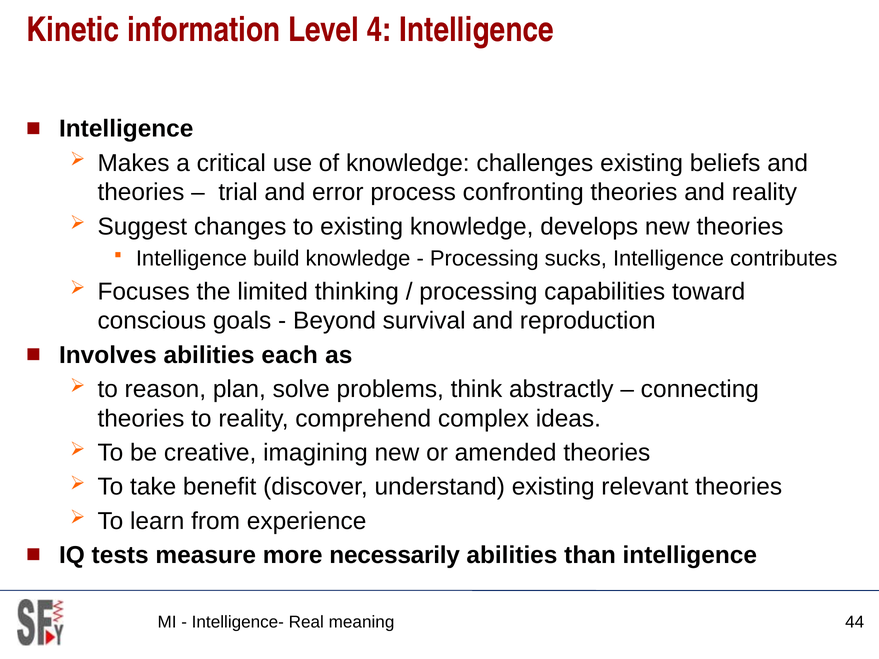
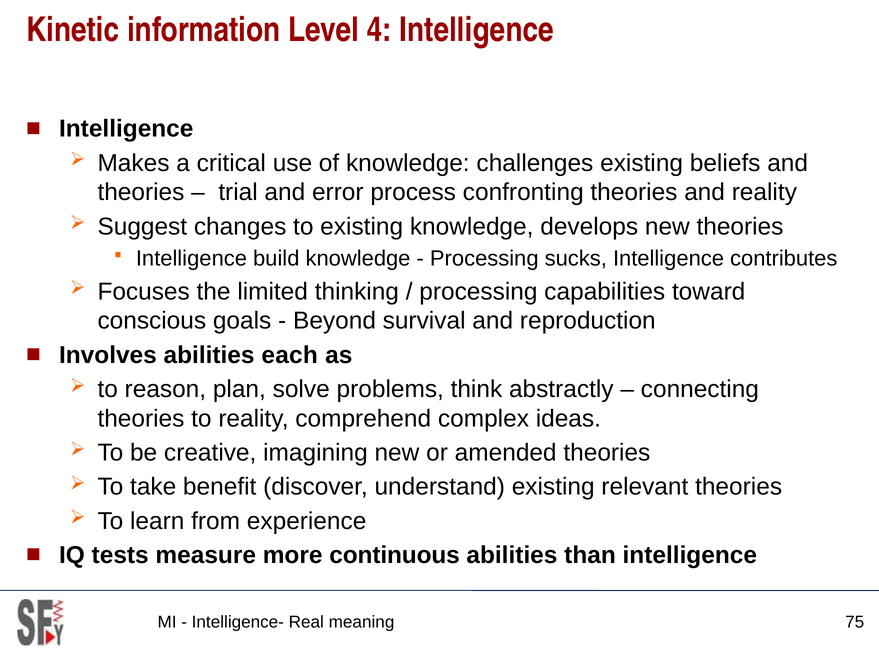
necessarily: necessarily -> continuous
44: 44 -> 75
